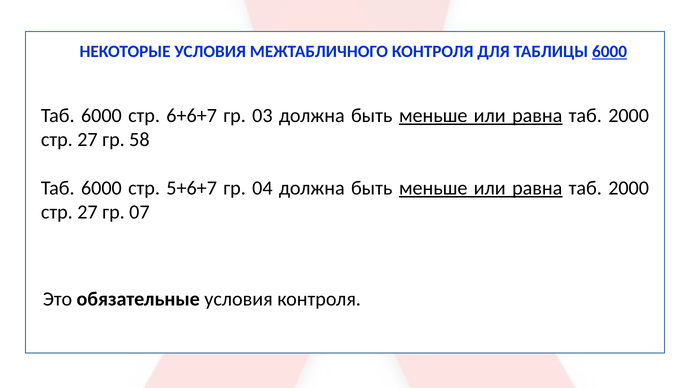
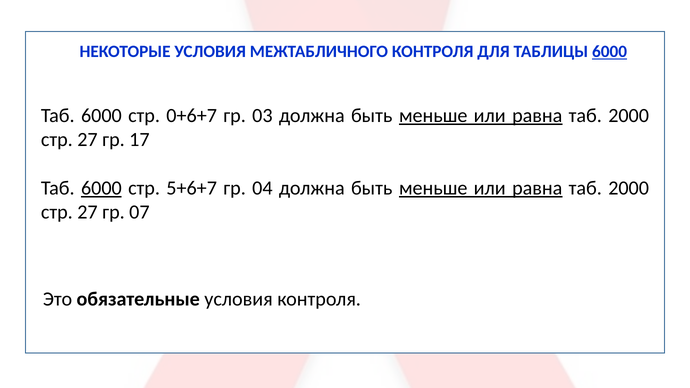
6+6+7: 6+6+7 -> 0+6+7
58: 58 -> 17
6000 at (101, 188) underline: none -> present
